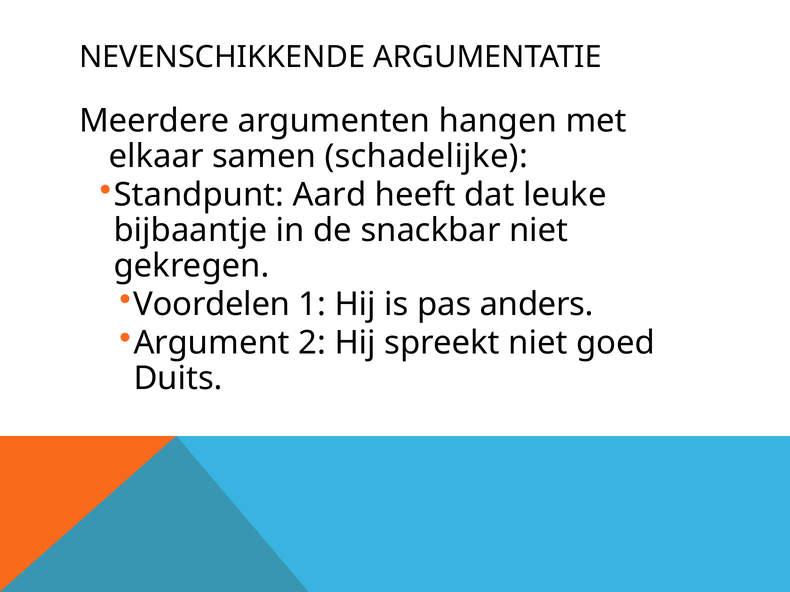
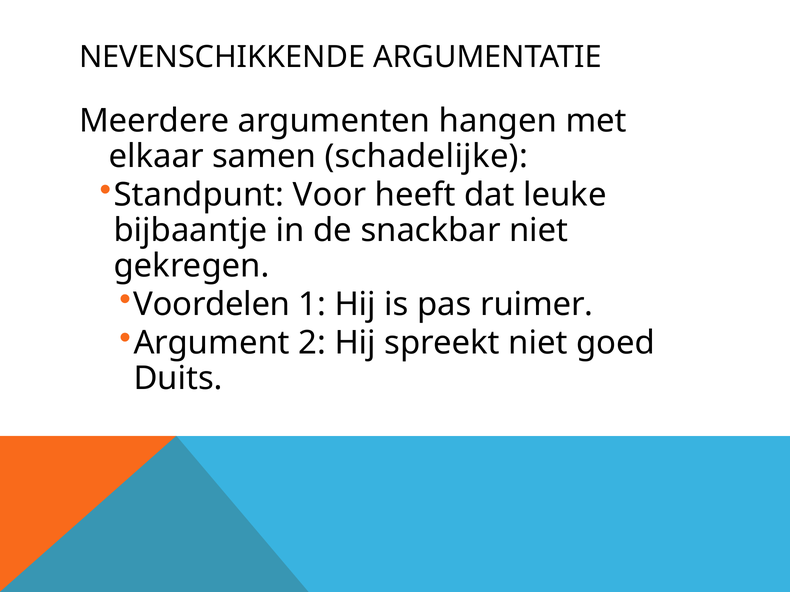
Aard: Aard -> Voor
anders: anders -> ruimer
